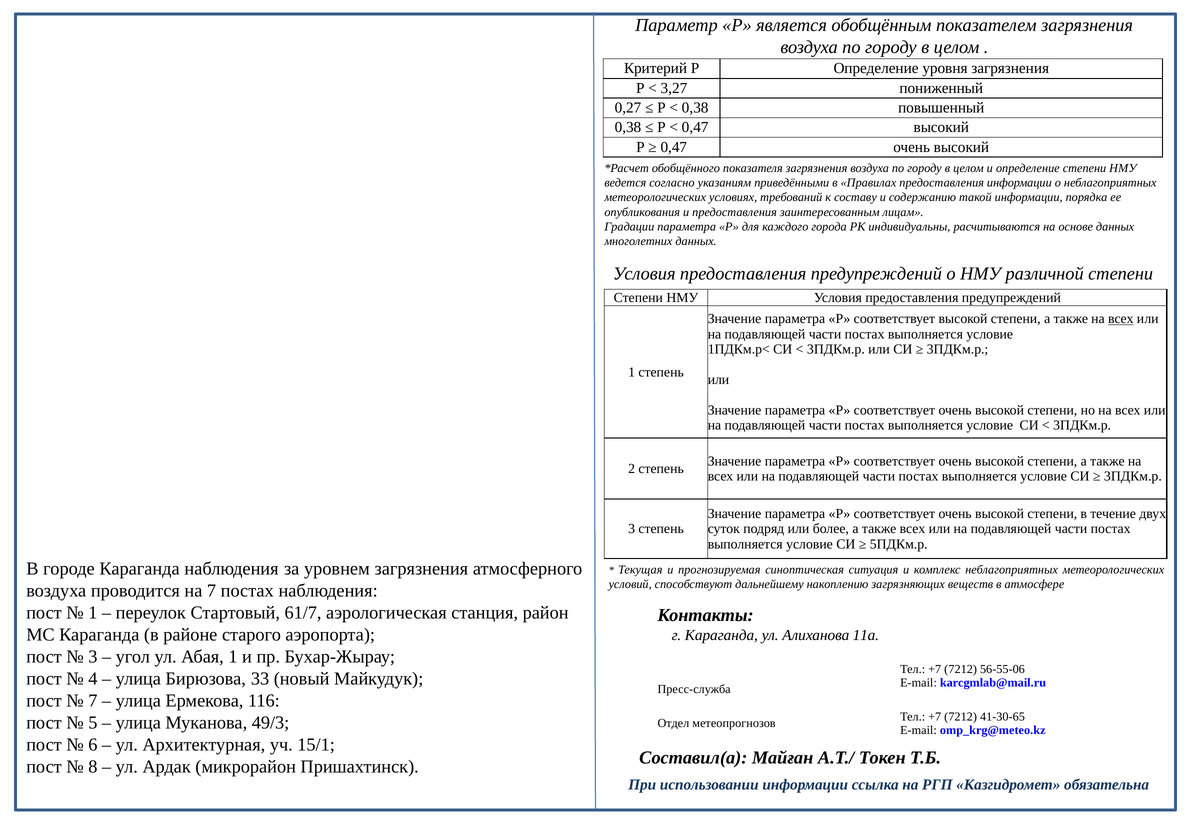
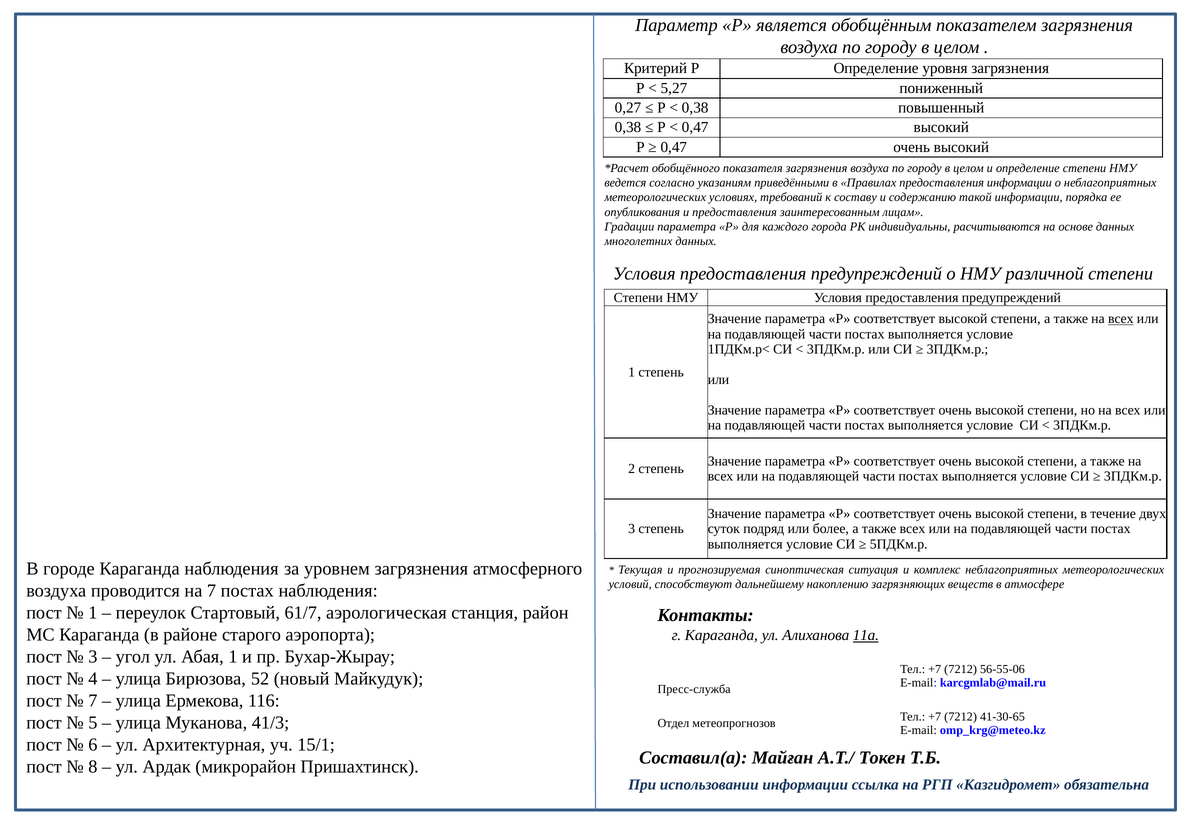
3,27: 3,27 -> 5,27
11а underline: none -> present
33: 33 -> 52
49/3: 49/3 -> 41/3
